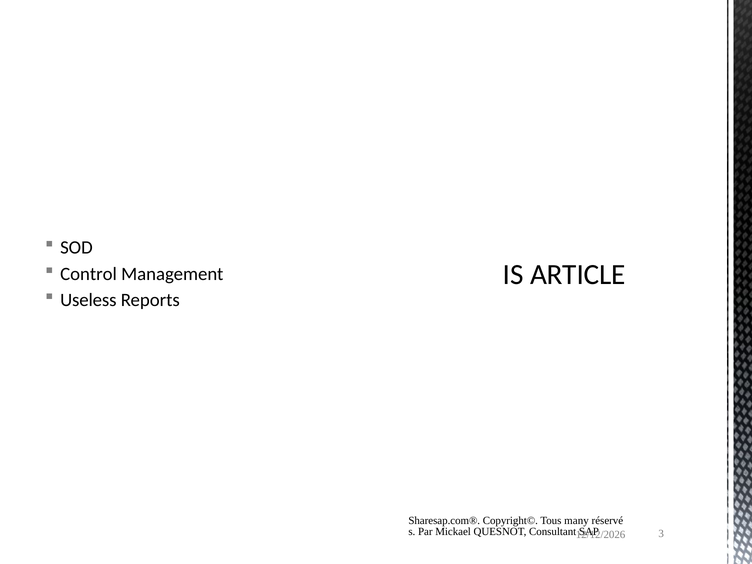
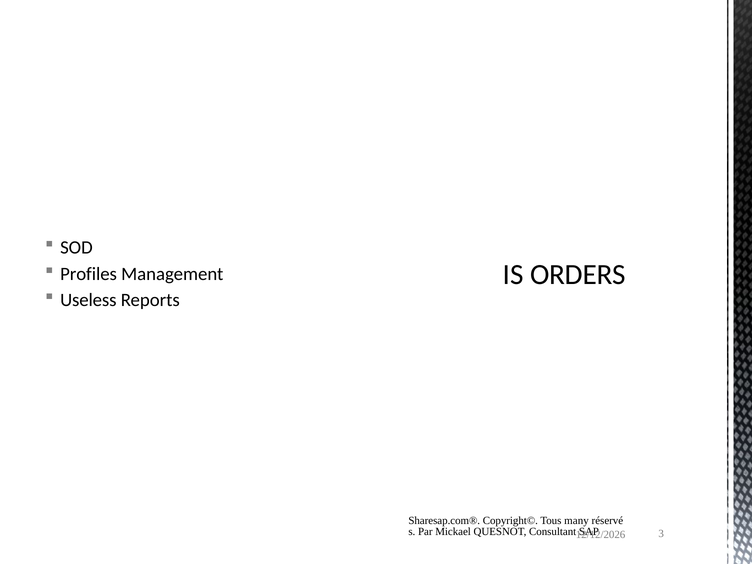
ARTICLE: ARTICLE -> ORDERS
Control: Control -> Profiles
